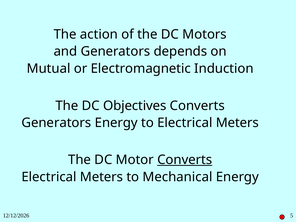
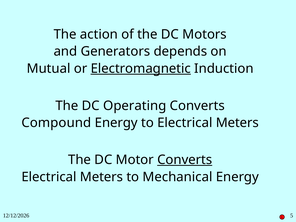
Electromagnetic underline: none -> present
Objectives: Objectives -> Operating
Generators at (56, 123): Generators -> Compound
